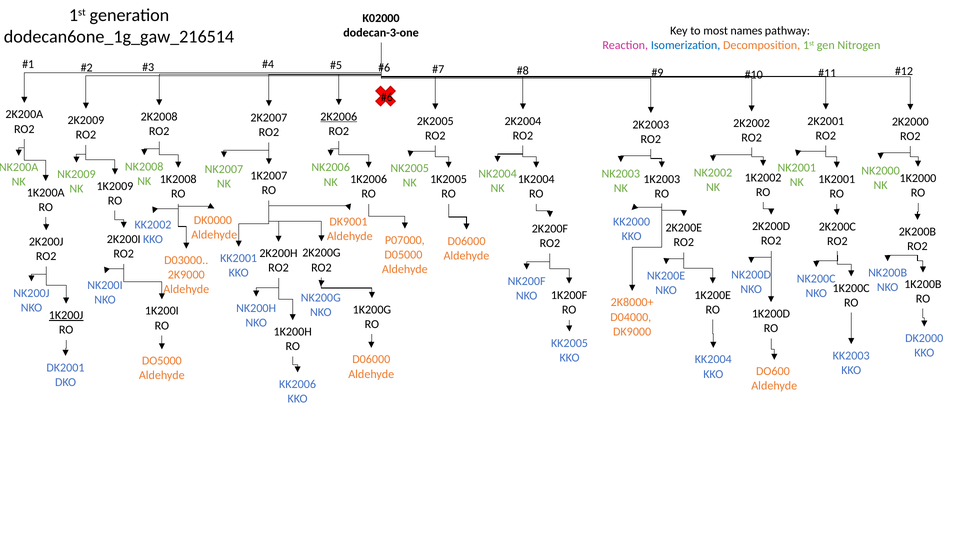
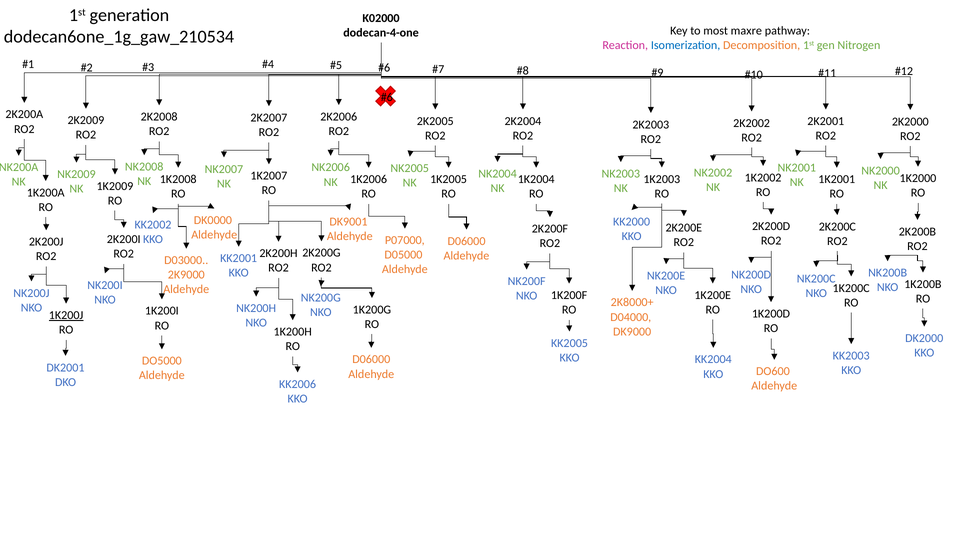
dodecan-3-one: dodecan-3-one -> dodecan-4-one
names: names -> maxre
dodecan6one_1g_gaw_216514: dodecan6one_1g_gaw_216514 -> dodecan6one_1g_gaw_210534
2K2006 underline: present -> none
